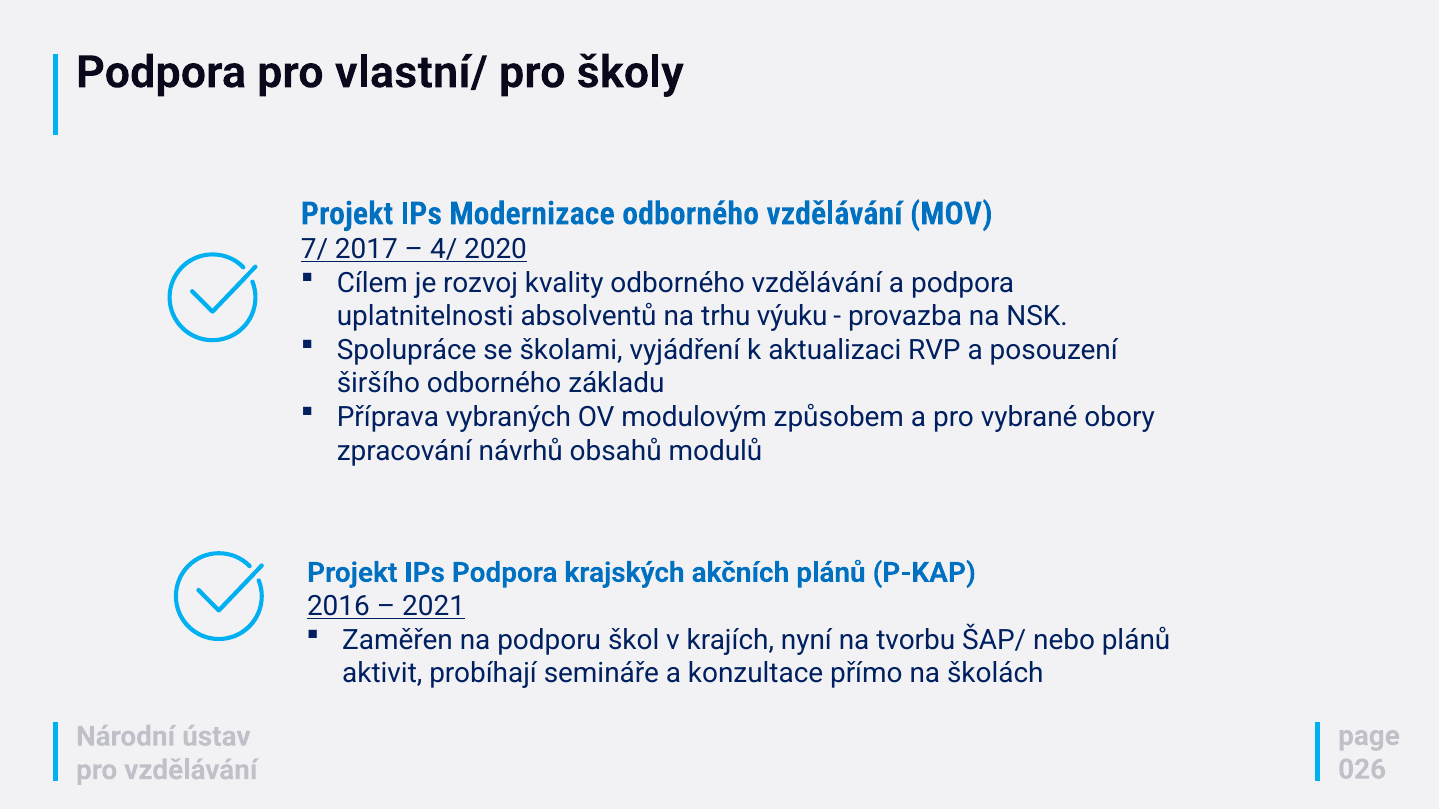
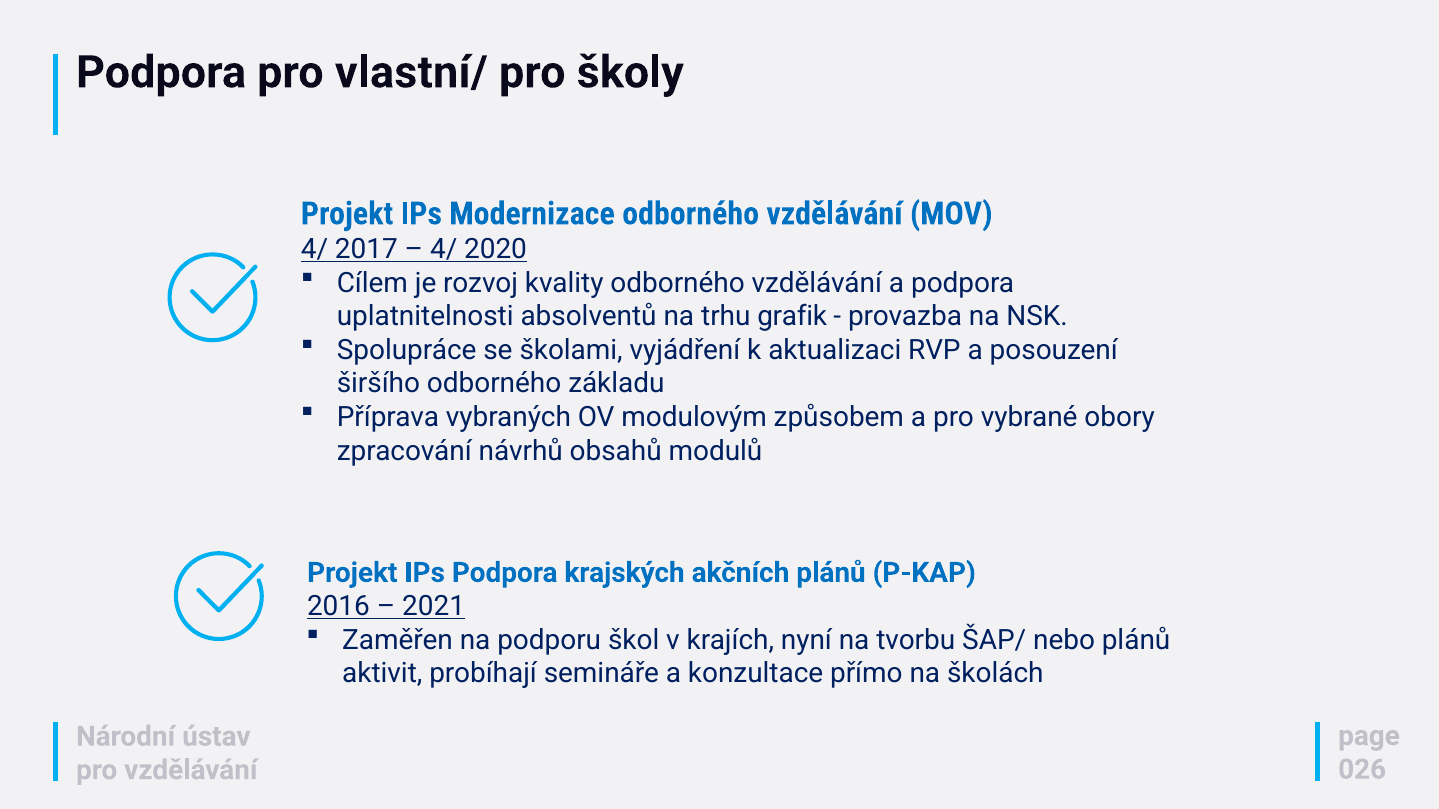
7/ at (314, 250): 7/ -> 4/
výuku: výuku -> grafik
